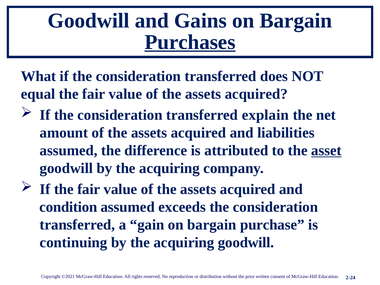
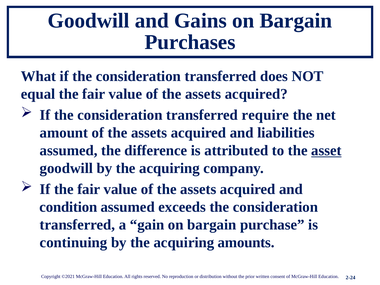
Purchases underline: present -> none
explain: explain -> require
acquiring goodwill: goodwill -> amounts
